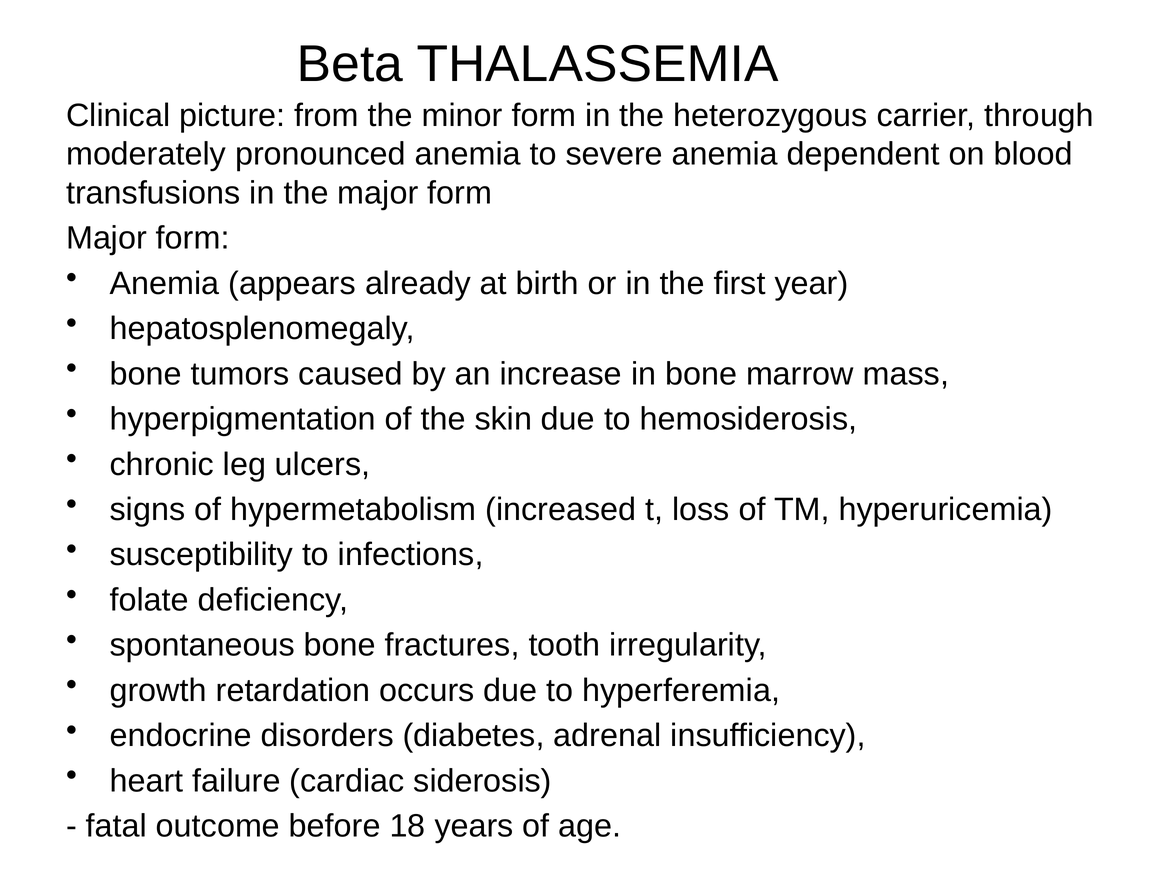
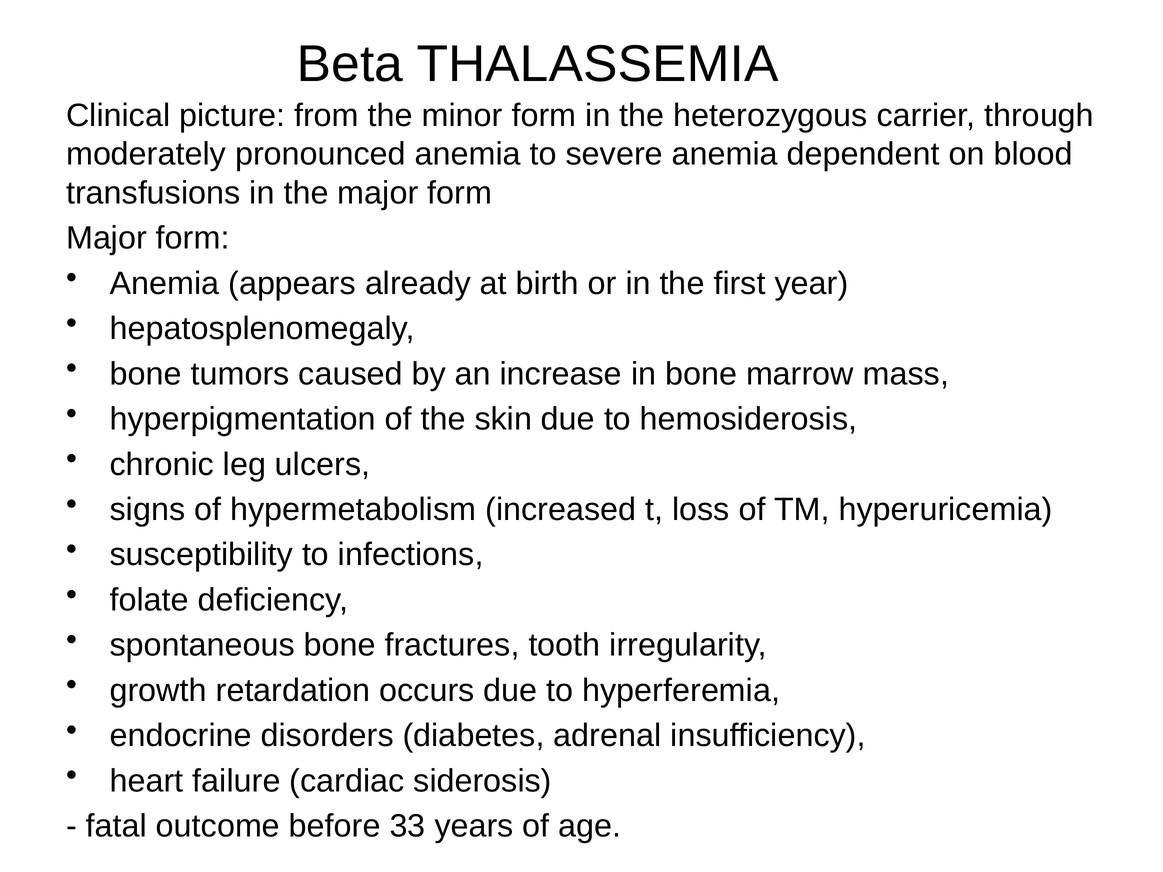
18: 18 -> 33
